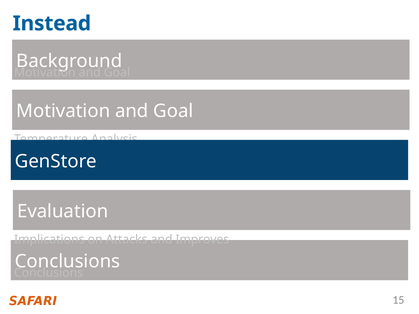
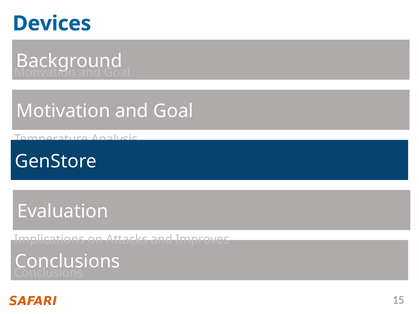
Instead: Instead -> Devices
